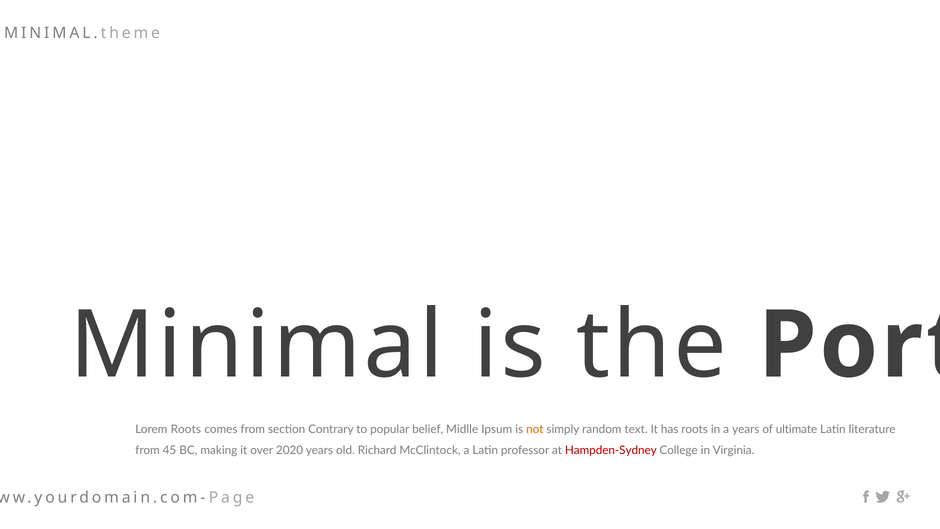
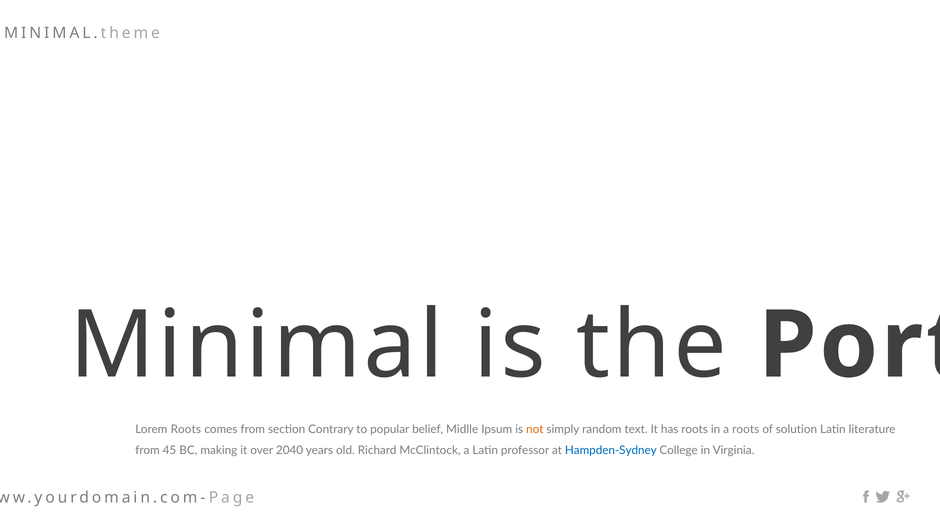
a years: years -> roots
ultimate: ultimate -> solution
2020: 2020 -> 2040
Hampden-Sydney colour: red -> blue
